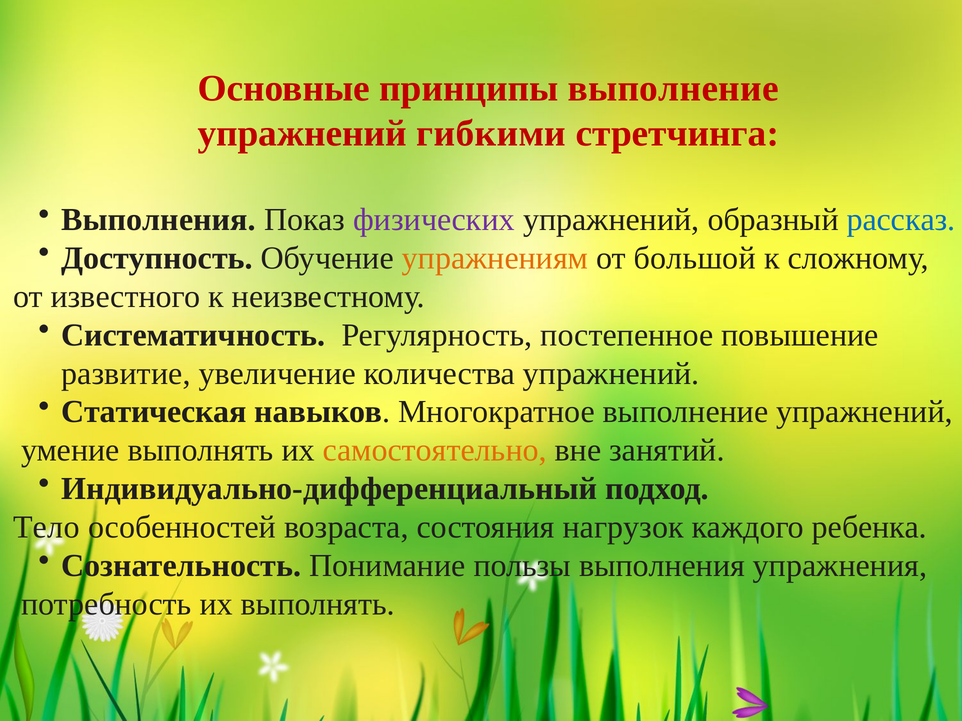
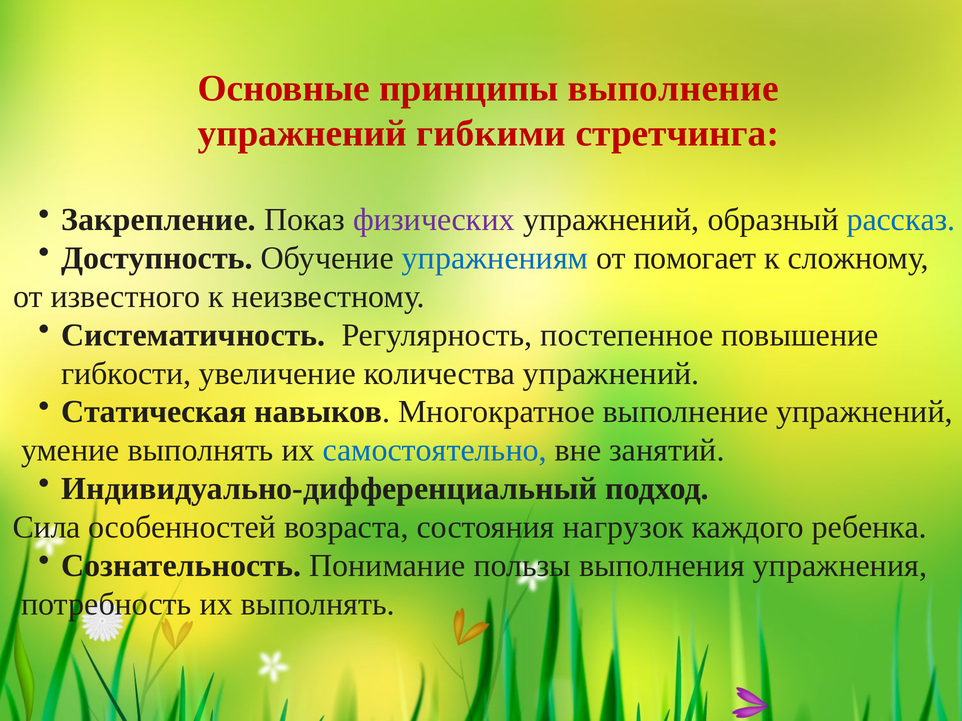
Выполнения at (159, 220): Выполнения -> Закрепление
упражнениям colour: orange -> blue
большой: большой -> помогает
развитие: развитие -> гибкости
самостоятельно colour: orange -> blue
Тело: Тело -> Сила
